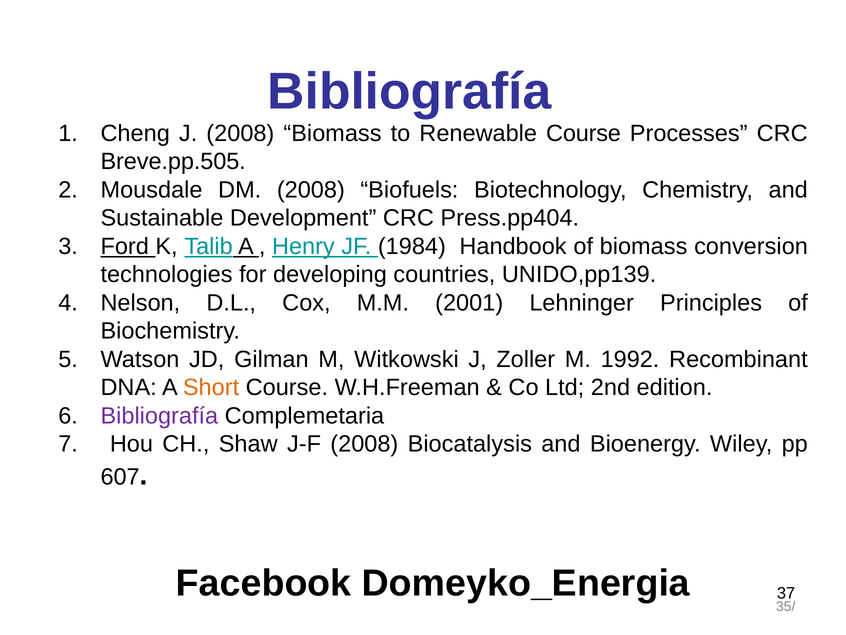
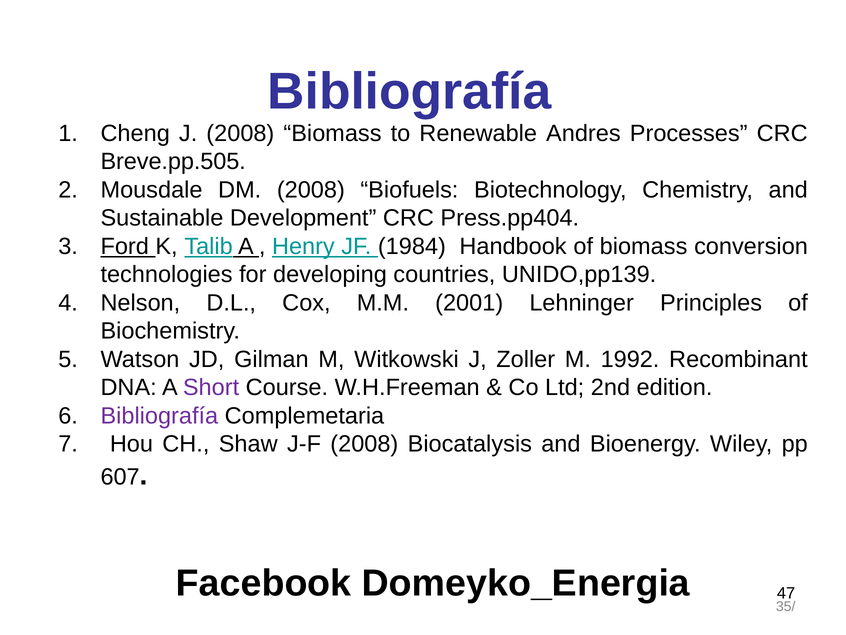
Renewable Course: Course -> Andres
Short colour: orange -> purple
37: 37 -> 47
